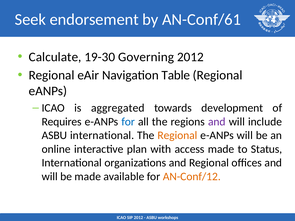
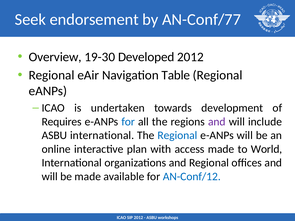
AN-Conf/61: AN-Conf/61 -> AN-Conf/77
Calculate: Calculate -> Overview
Governing: Governing -> Developed
aggregated: aggregated -> undertaken
Regional at (177, 136) colour: orange -> blue
Status: Status -> World
AN-Conf/12 colour: orange -> blue
